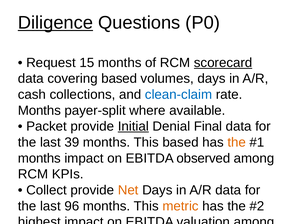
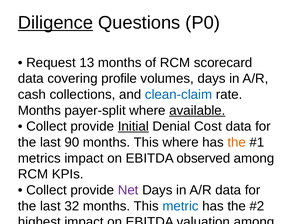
15: 15 -> 13
scorecard underline: present -> none
covering based: based -> profile
available underline: none -> present
Packet at (47, 127): Packet -> Collect
Denial Final: Final -> Cost
39: 39 -> 90
This based: based -> where
months at (39, 158): months -> metrics
Net at (128, 190) colour: orange -> purple
96: 96 -> 32
metric at (181, 206) colour: orange -> blue
